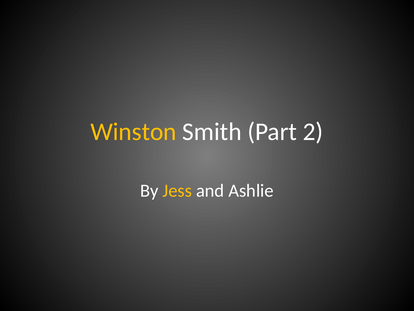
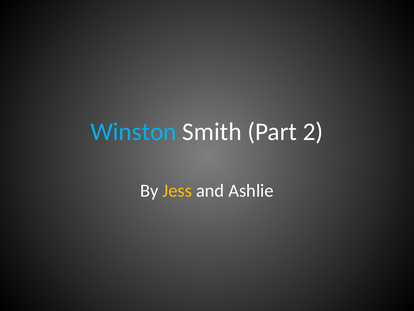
Winston colour: yellow -> light blue
